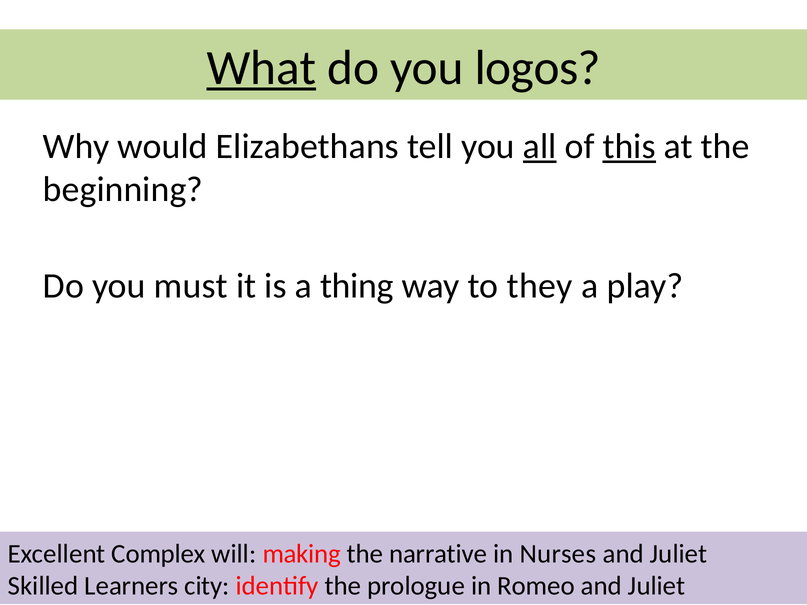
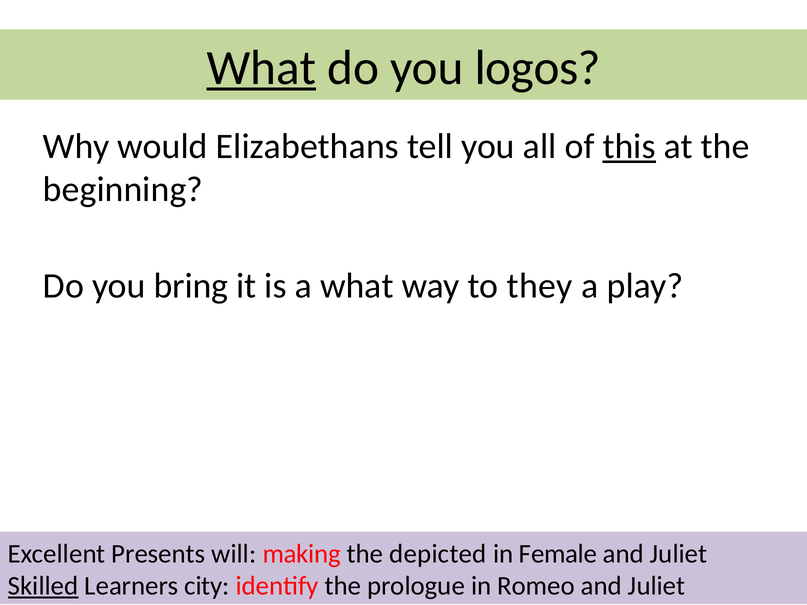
all underline: present -> none
must: must -> bring
a thing: thing -> what
Complex: Complex -> Presents
narrative: narrative -> depicted
Nurses: Nurses -> Female
Skilled underline: none -> present
